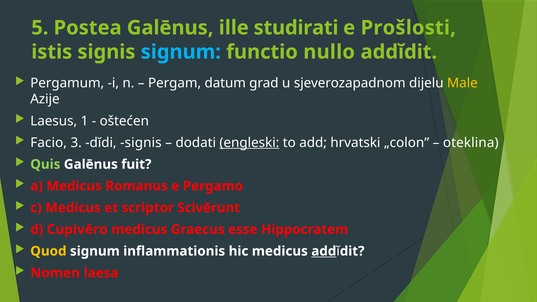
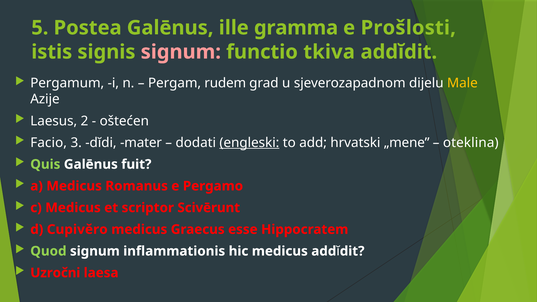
studirati: studirati -> gramma
signum at (181, 52) colour: light blue -> pink
nullo: nullo -> tkiva
datum: datum -> rudem
1: 1 -> 2
dĭdi signis: signis -> mater
„colon: „colon -> „mene
Quod colour: yellow -> light green
add at (324, 251) underline: present -> none
Nomen: Nomen -> Uzročni
